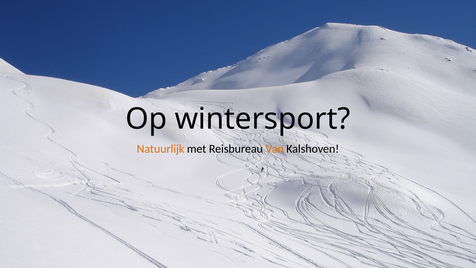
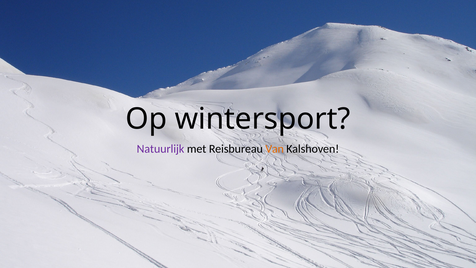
Natuurlijk colour: orange -> purple
